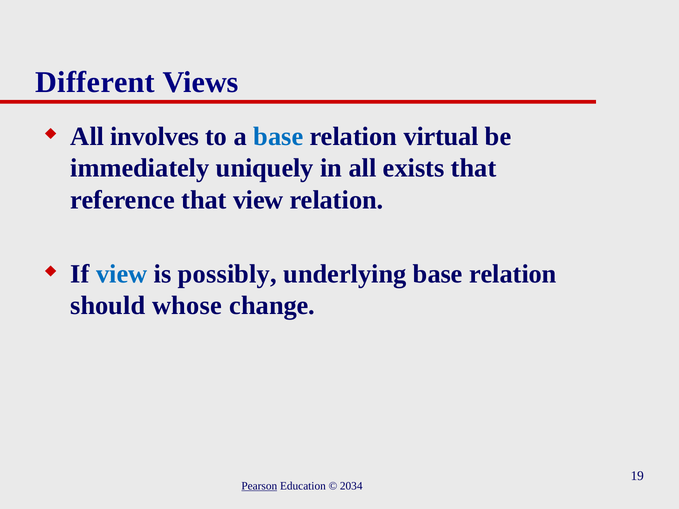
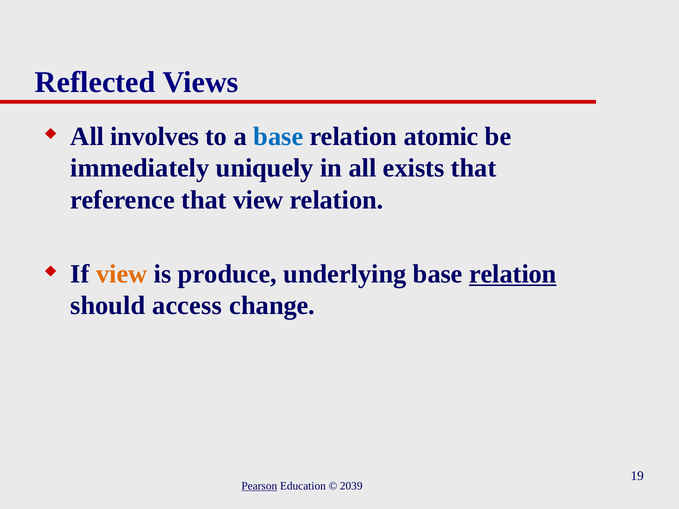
Different: Different -> Reflected
virtual: virtual -> atomic
view at (122, 274) colour: blue -> orange
possibly: possibly -> produce
relation at (513, 274) underline: none -> present
whose: whose -> access
2034: 2034 -> 2039
